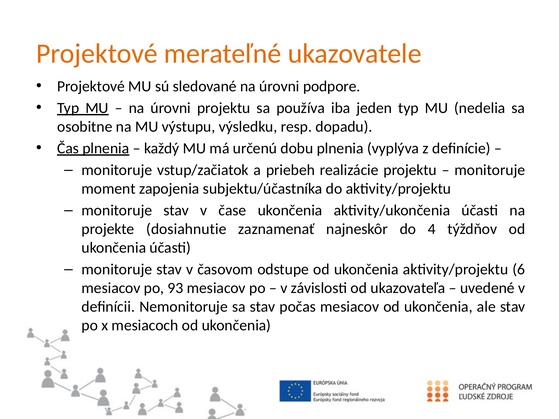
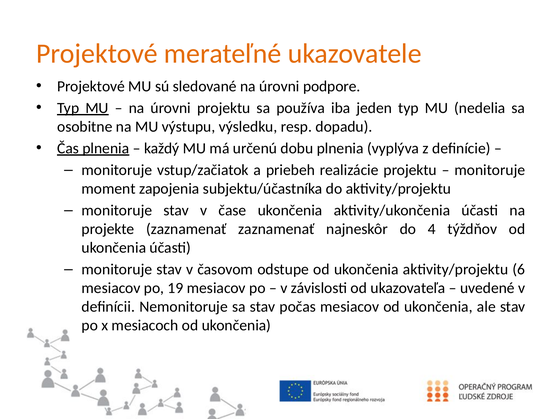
projekte dosiahnutie: dosiahnutie -> zaznamenať
93: 93 -> 19
